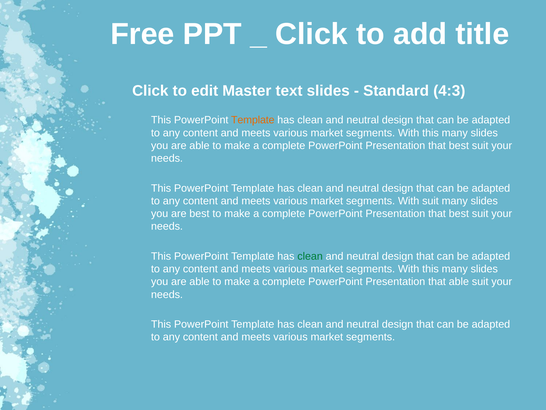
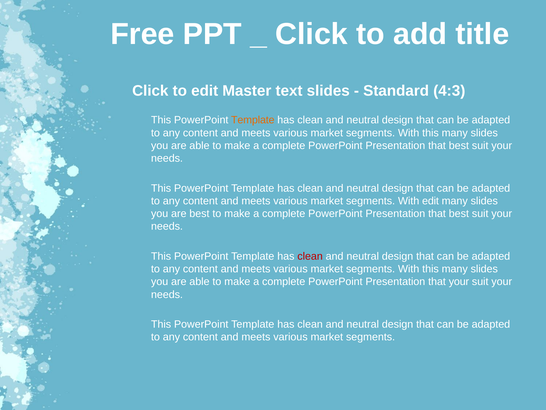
With suit: suit -> edit
clean at (310, 256) colour: green -> red
that able: able -> your
